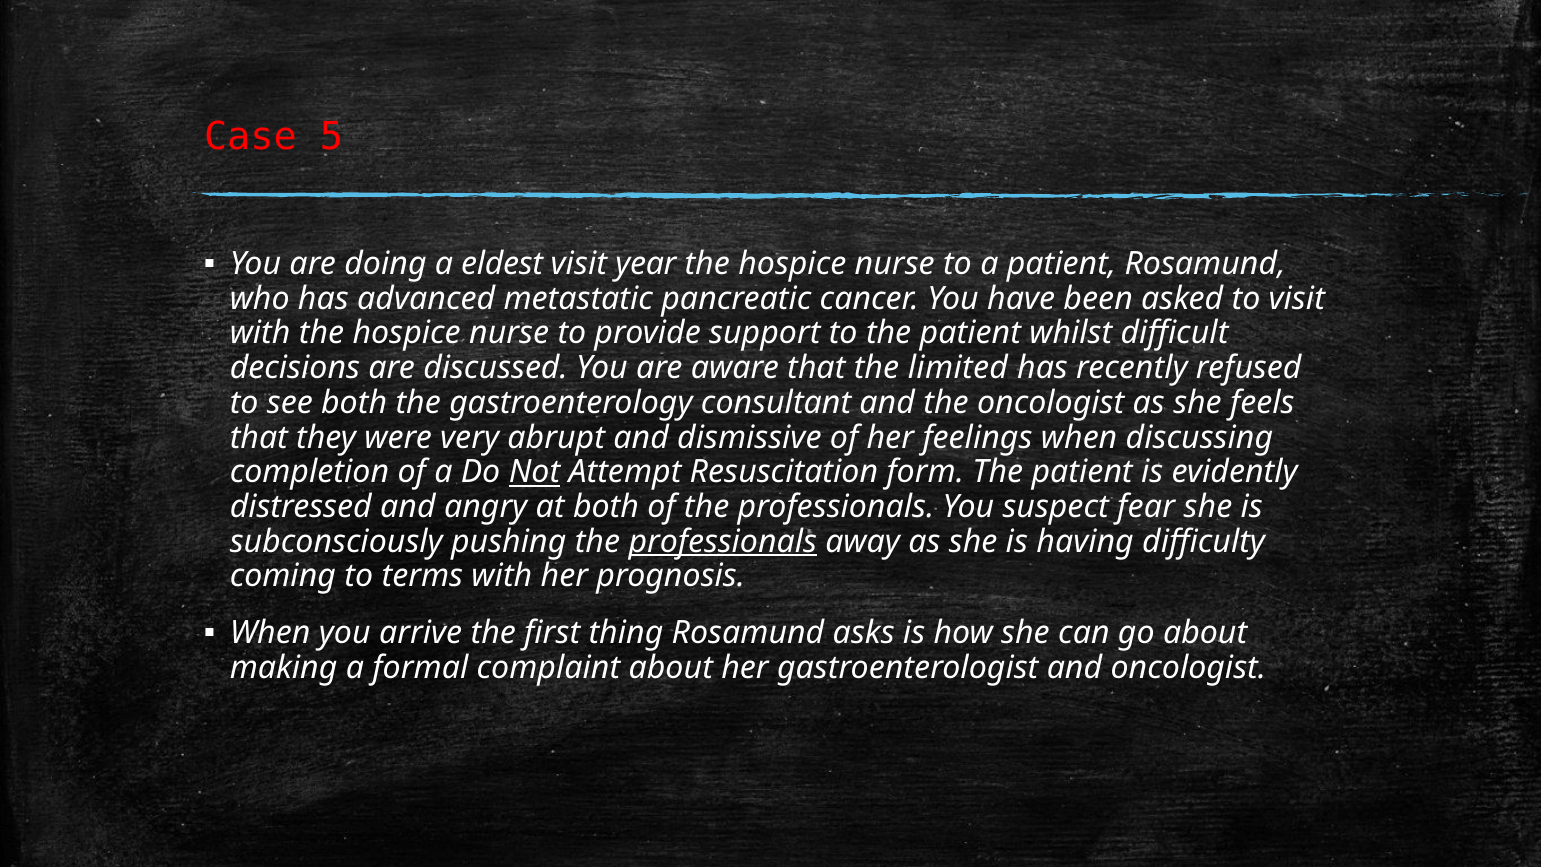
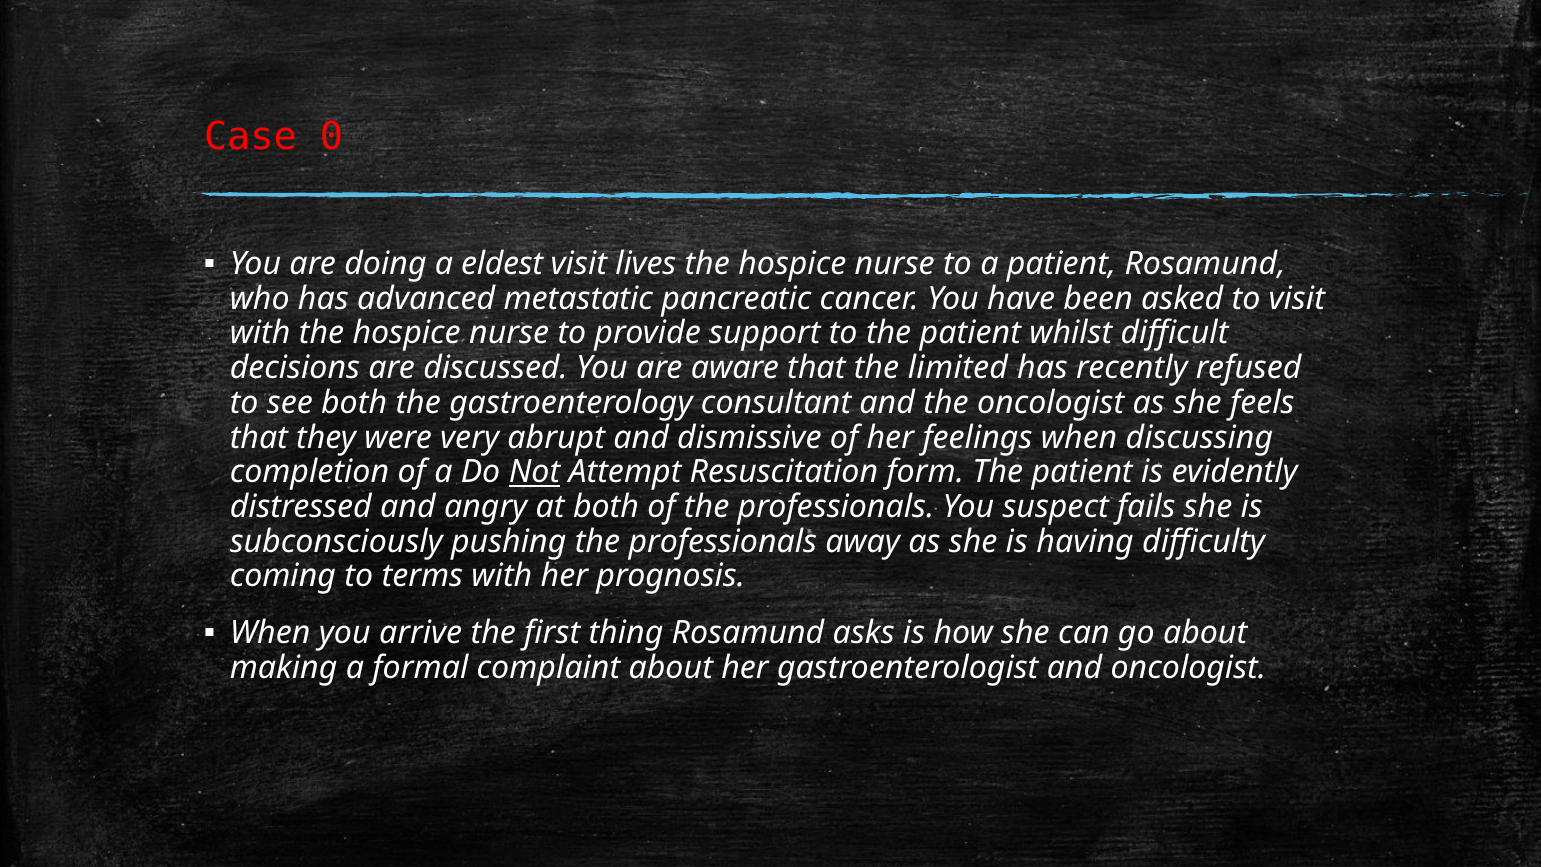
5: 5 -> 0
year: year -> lives
fear: fear -> fails
professionals at (723, 542) underline: present -> none
